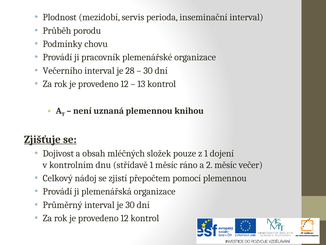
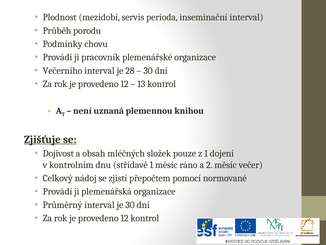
pomocí plemennou: plemennou -> normované
